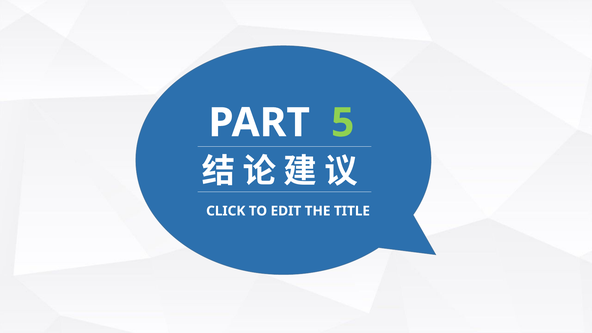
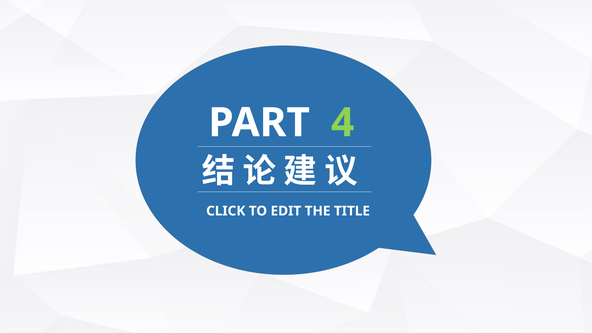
5: 5 -> 4
